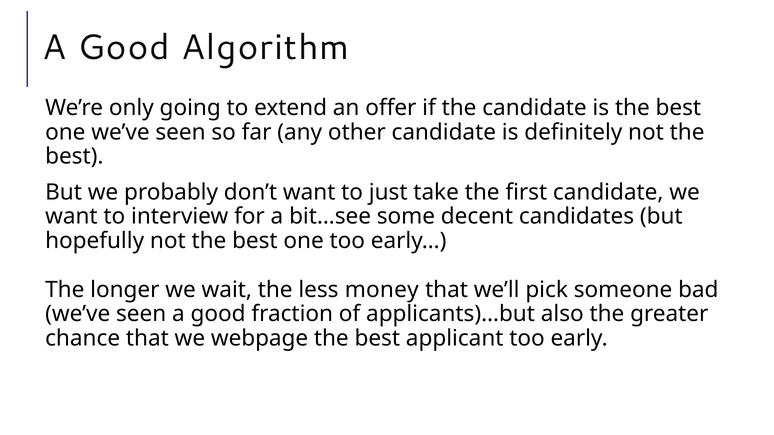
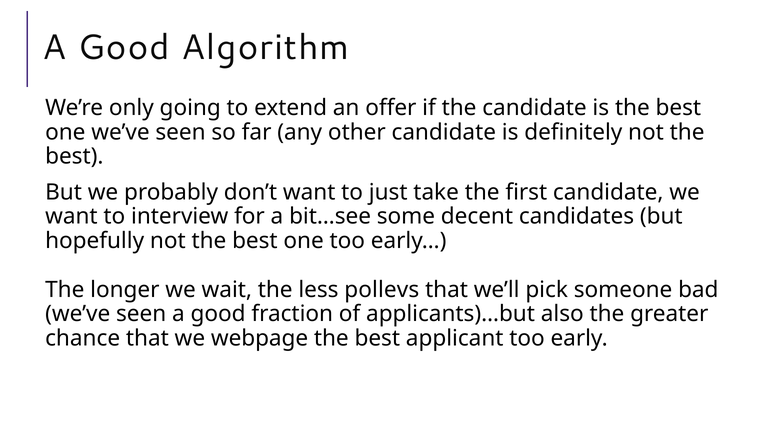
money: money -> pollevs
